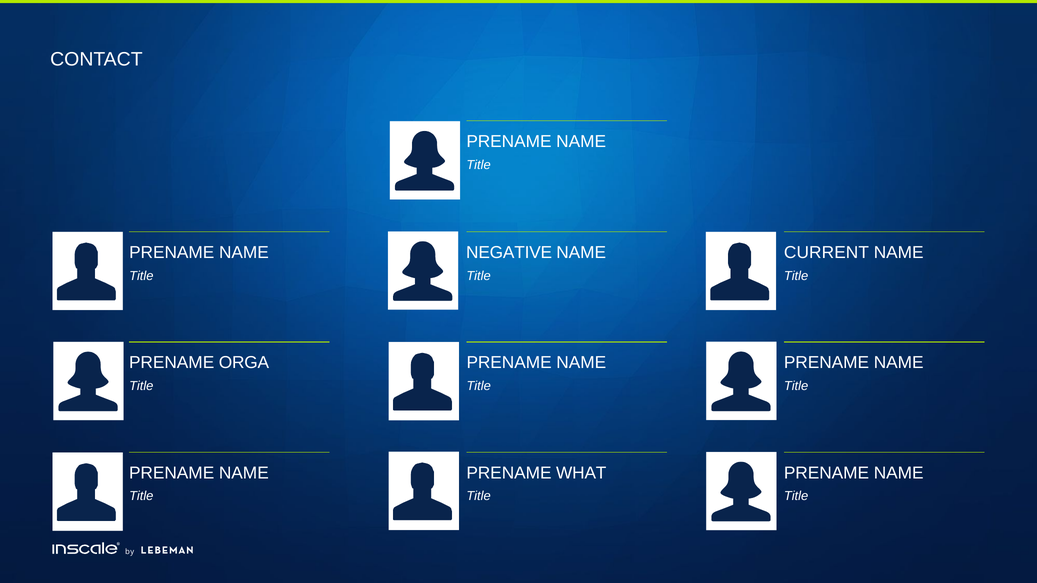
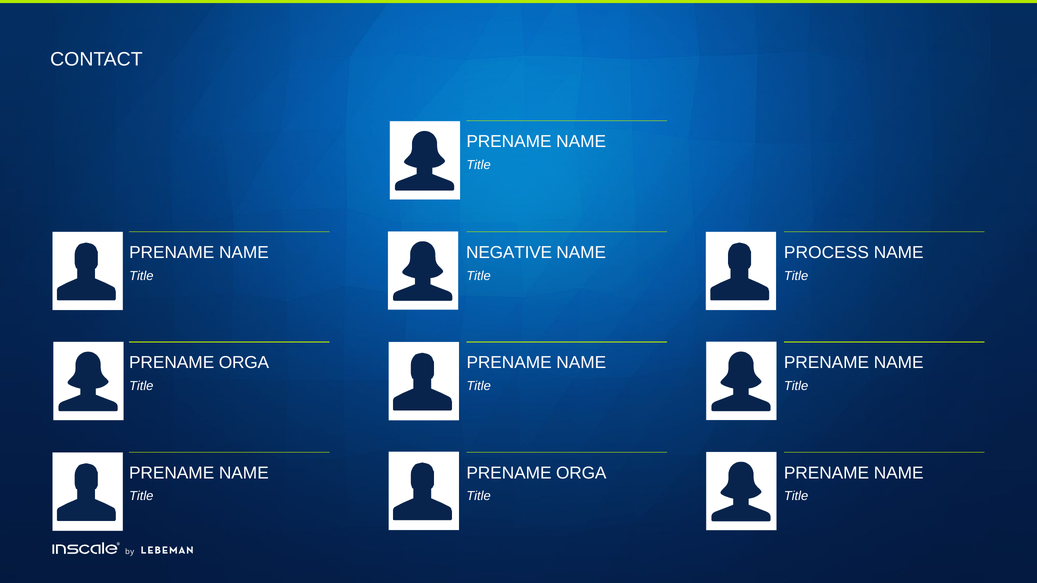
CURRENT: CURRENT -> PROCESS
WHAT at (581, 473): WHAT -> ORGA
